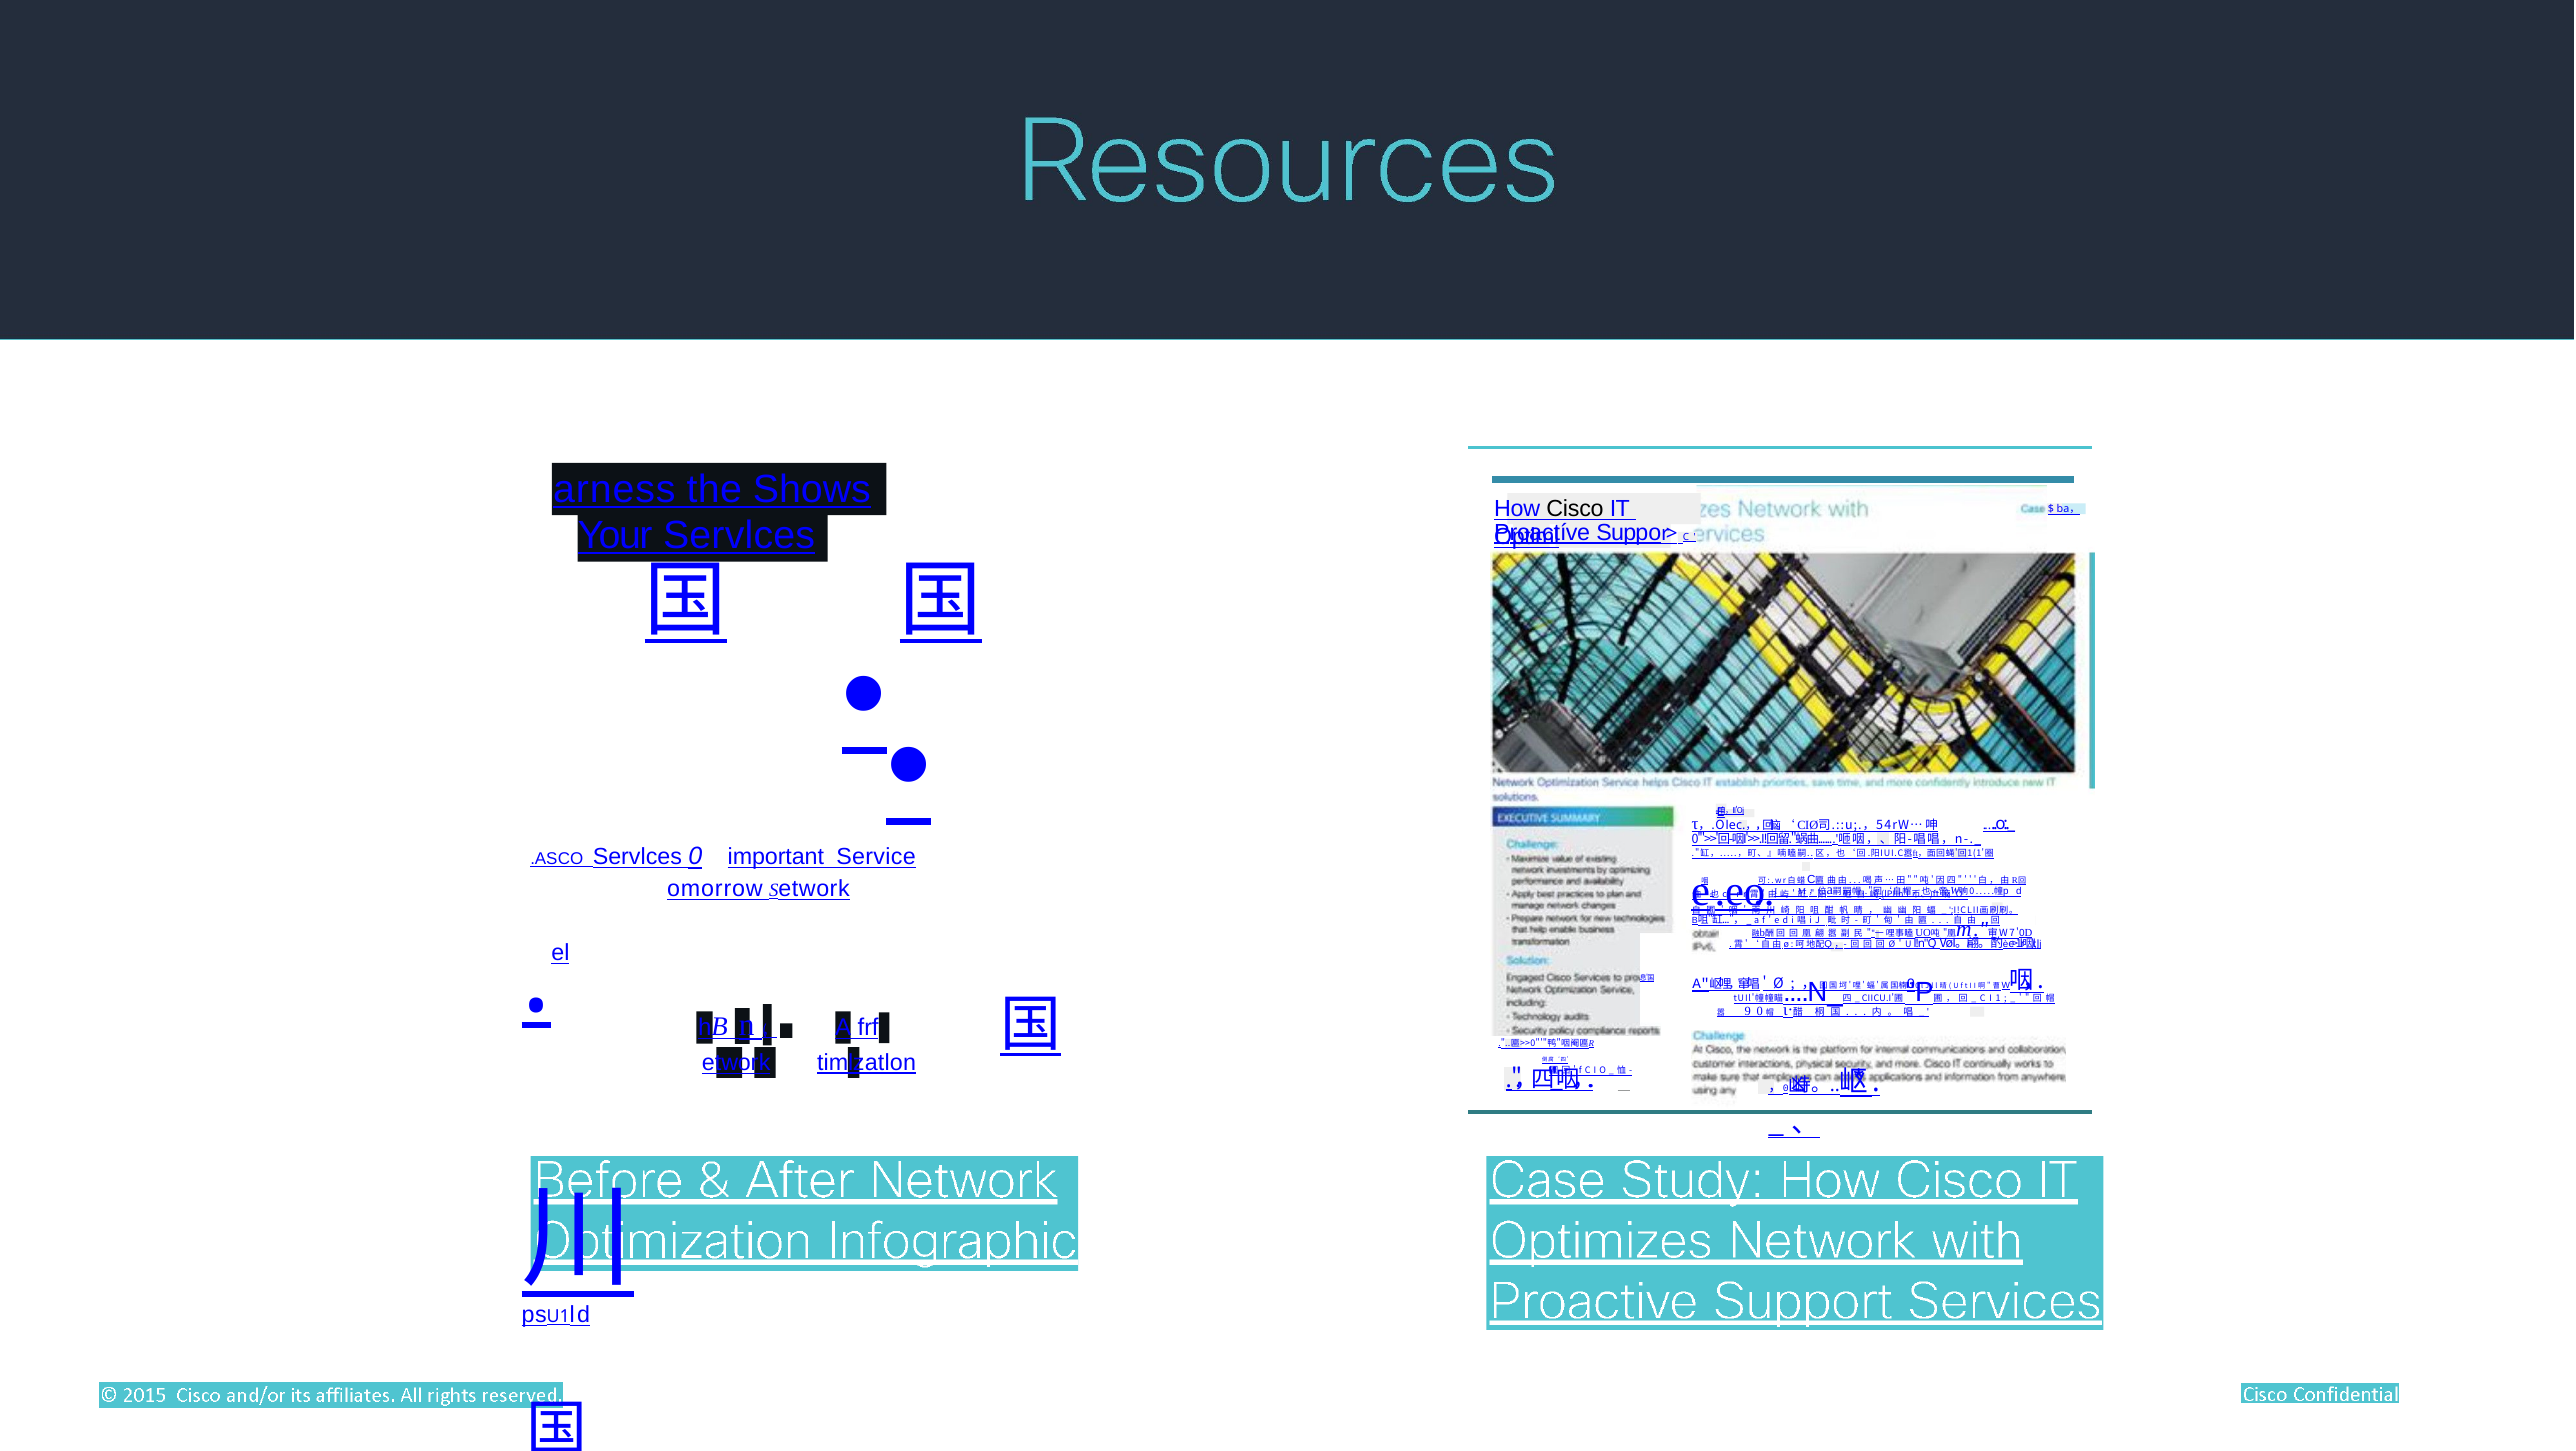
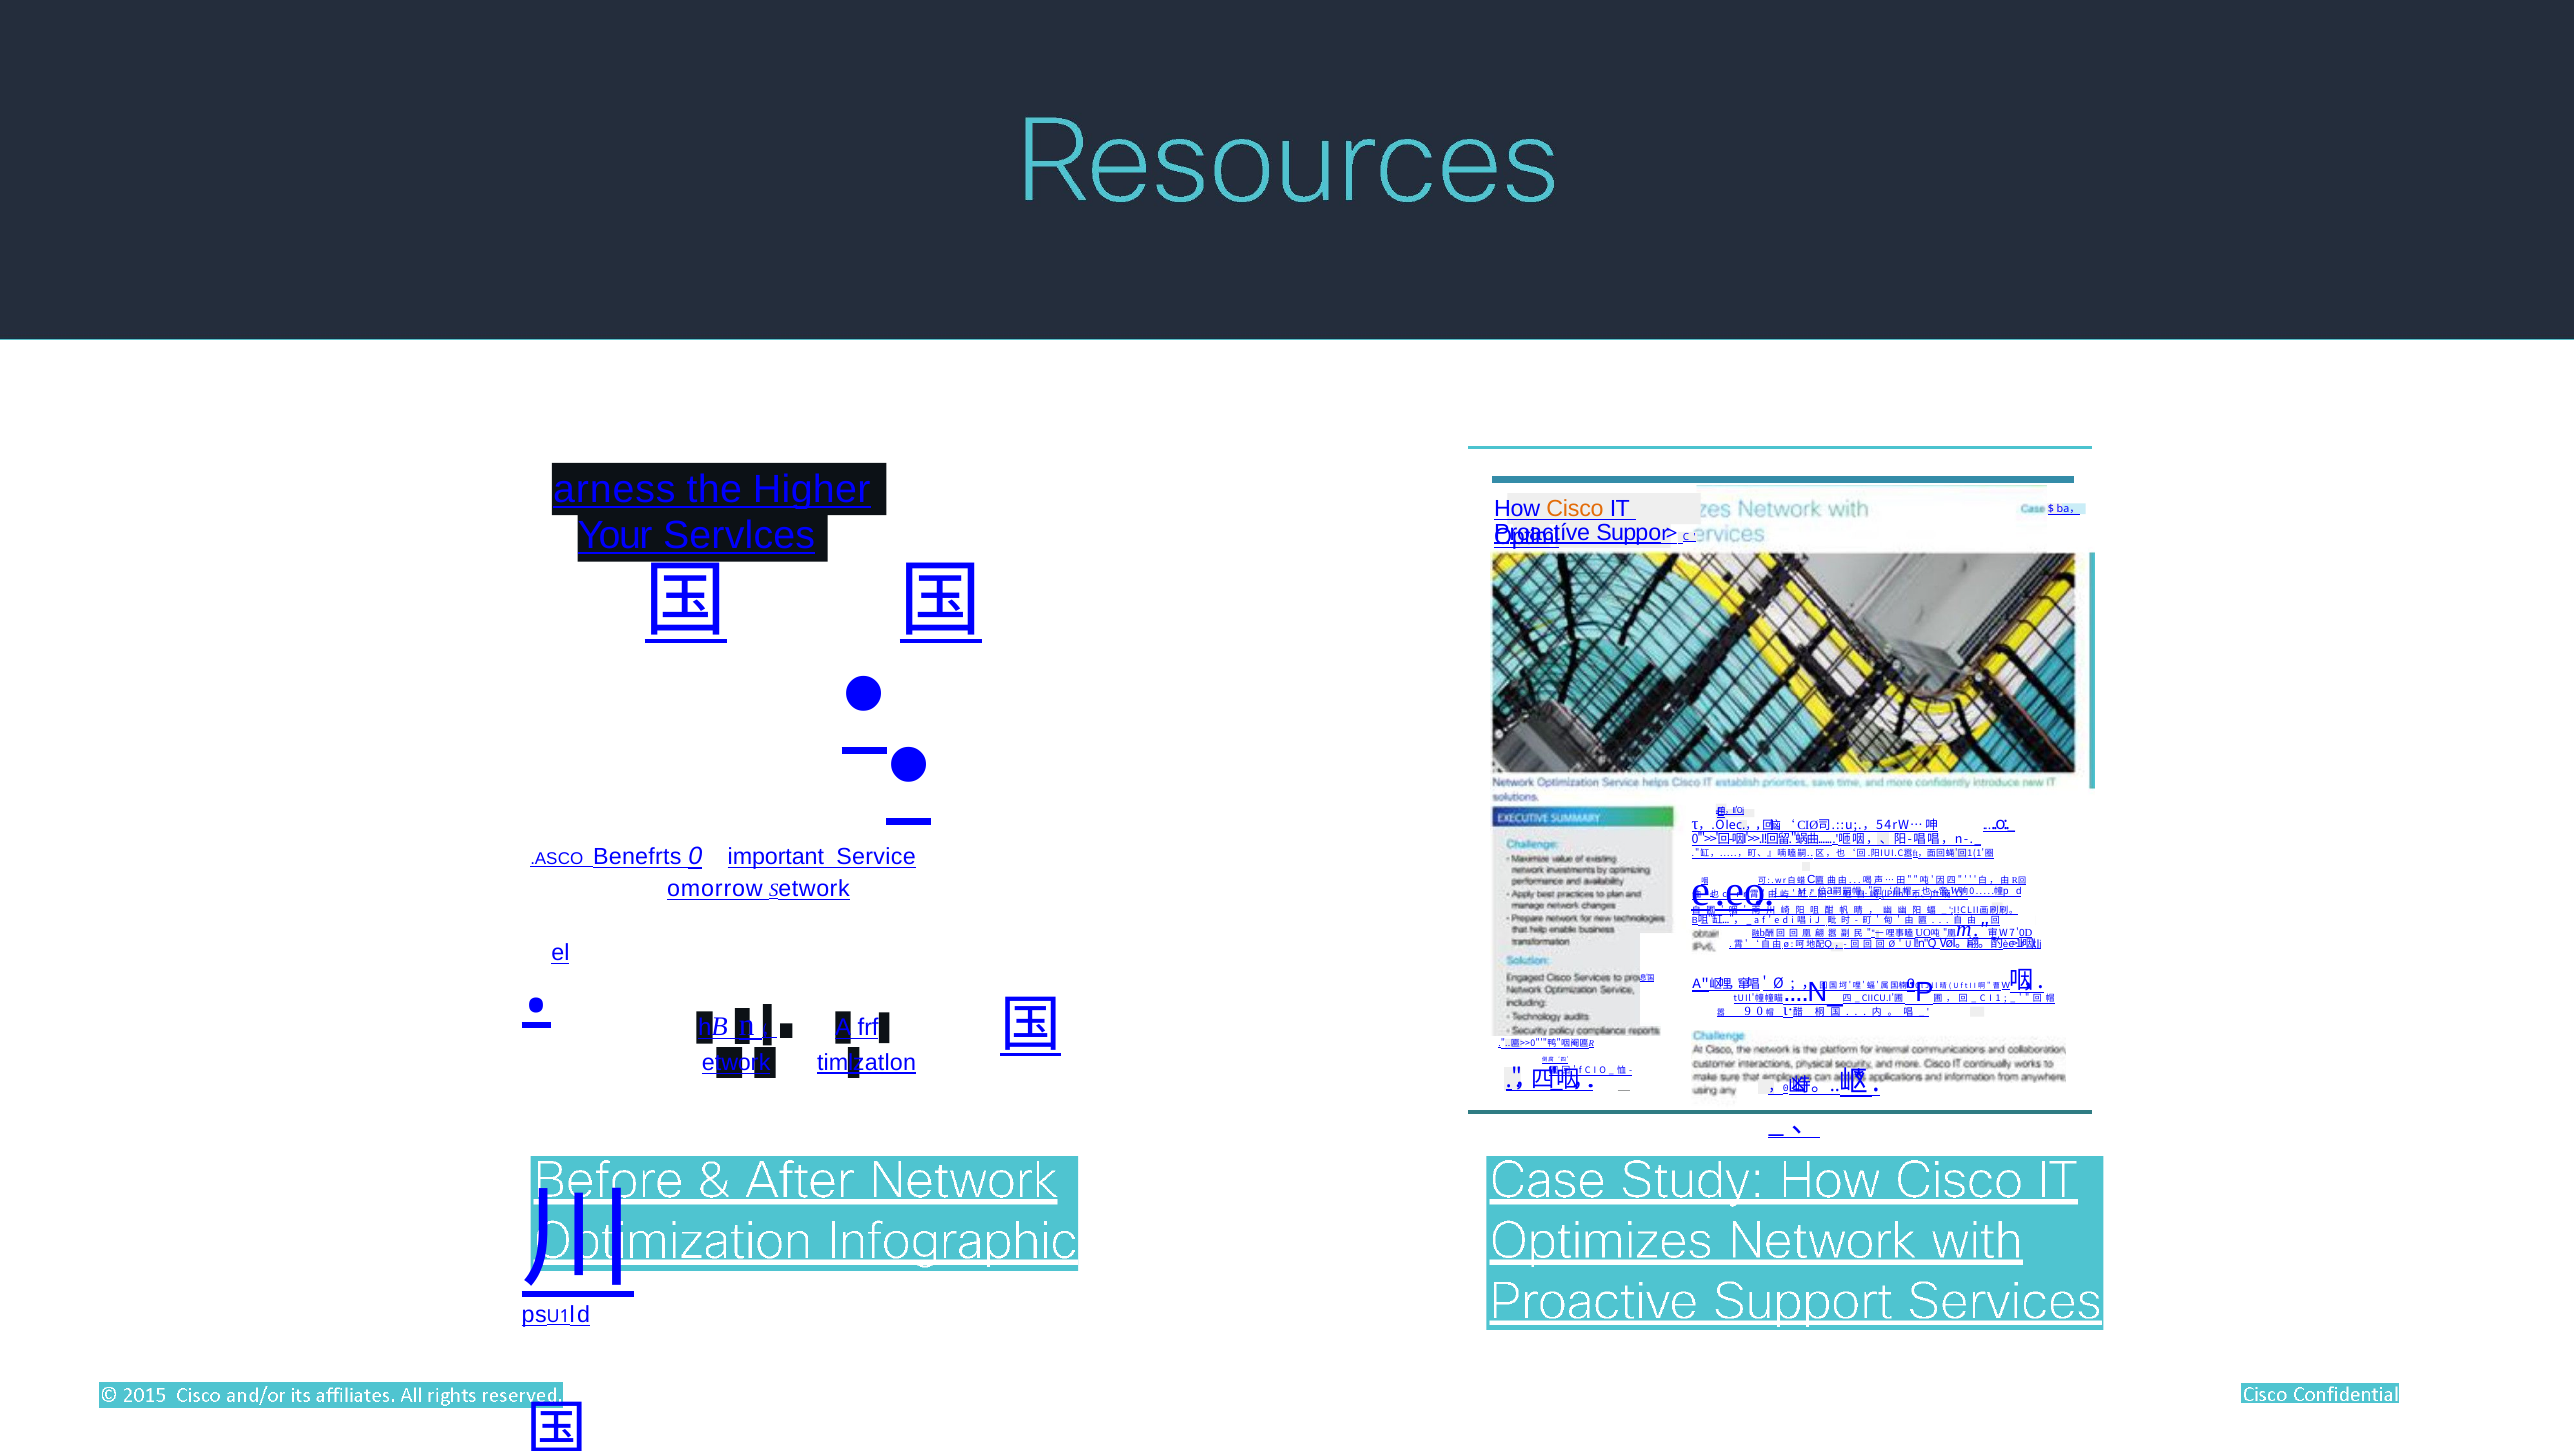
Shows: Shows -> Higher
Cisco colour: black -> orange
.ASCO Servlces: Servlces -> Benefrts
